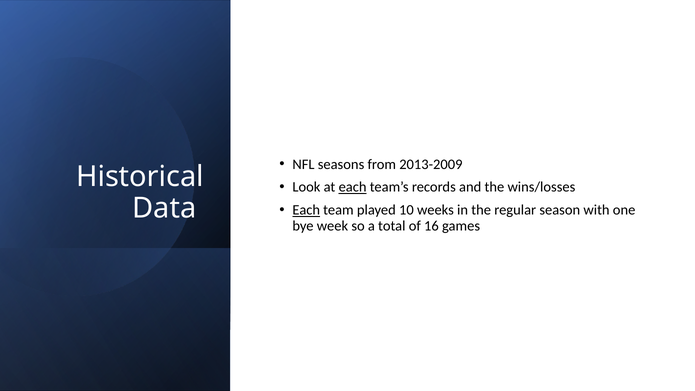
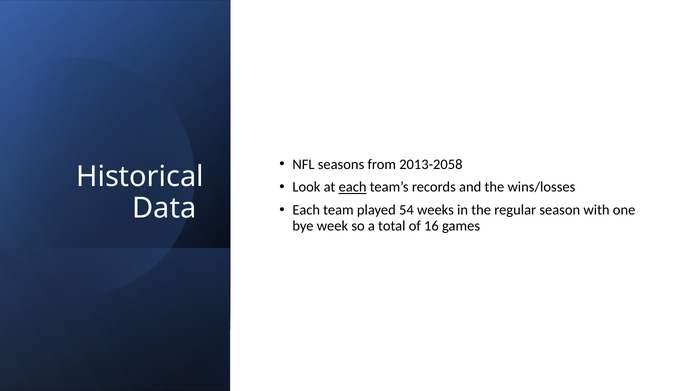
2013-2009: 2013-2009 -> 2013-2058
Each at (306, 210) underline: present -> none
10: 10 -> 54
